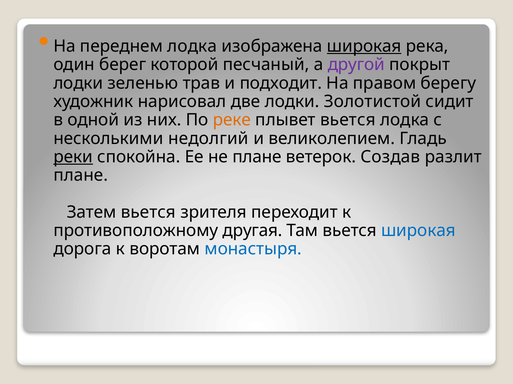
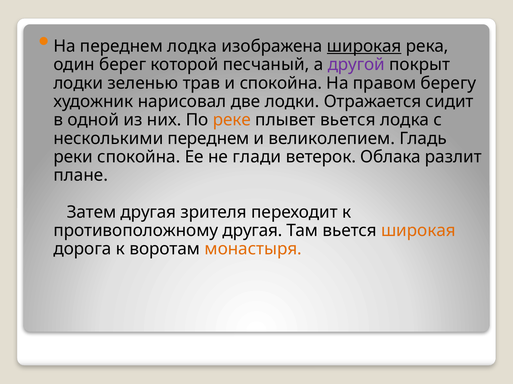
и подходит: подходит -> спокойна
Золотистой: Золотистой -> Отражается
несколькими недолгий: недолгий -> переднем
реки underline: present -> none
не плане: плане -> глади
Создав: Создав -> Облака
Затем вьется: вьется -> другая
широкая at (418, 231) colour: blue -> orange
монастыря colour: blue -> orange
